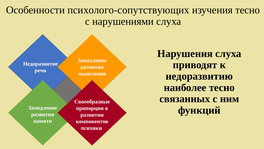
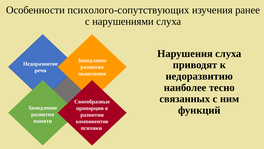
изучения тесно: тесно -> ранее
